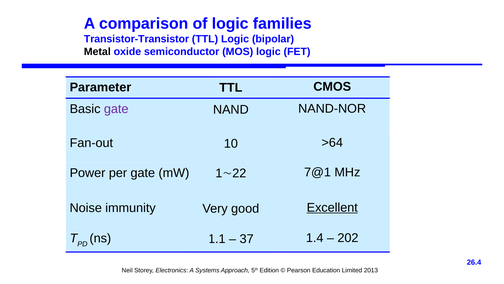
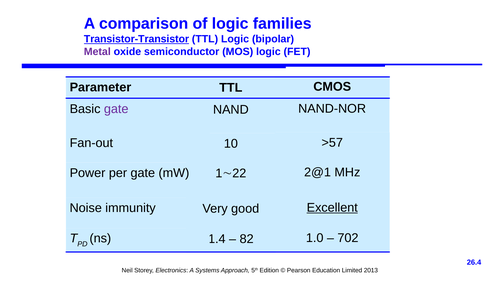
Transistor-Transistor underline: none -> present
Metal colour: black -> purple
>64: >64 -> >57
7@1: 7@1 -> 2@1
1.4: 1.4 -> 1.0
202: 202 -> 702
1.1: 1.1 -> 1.4
37: 37 -> 82
